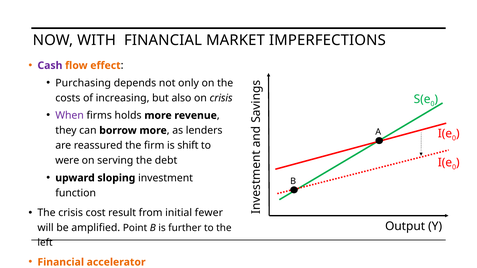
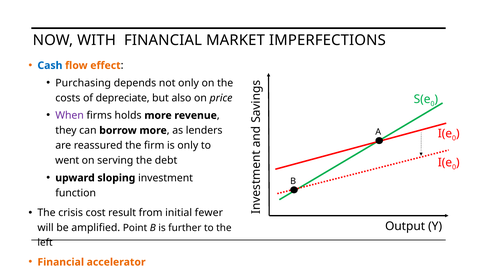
Cash colour: purple -> blue
increasing: increasing -> depreciate
on crisis: crisis -> price
is shift: shift -> only
were: were -> went
